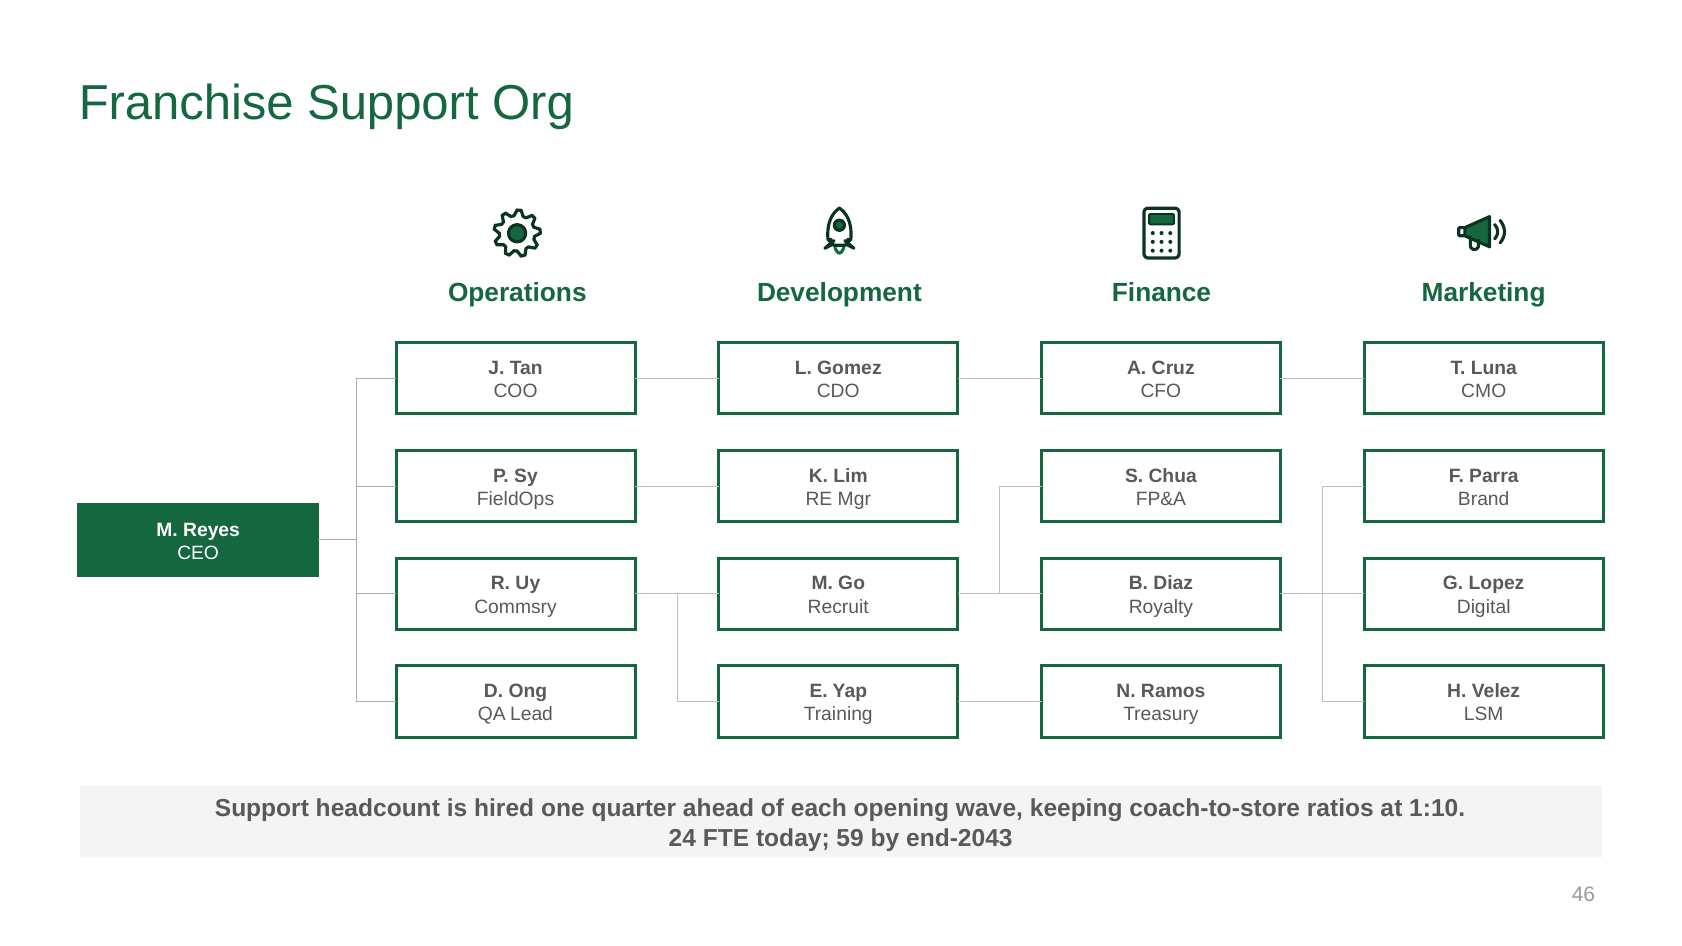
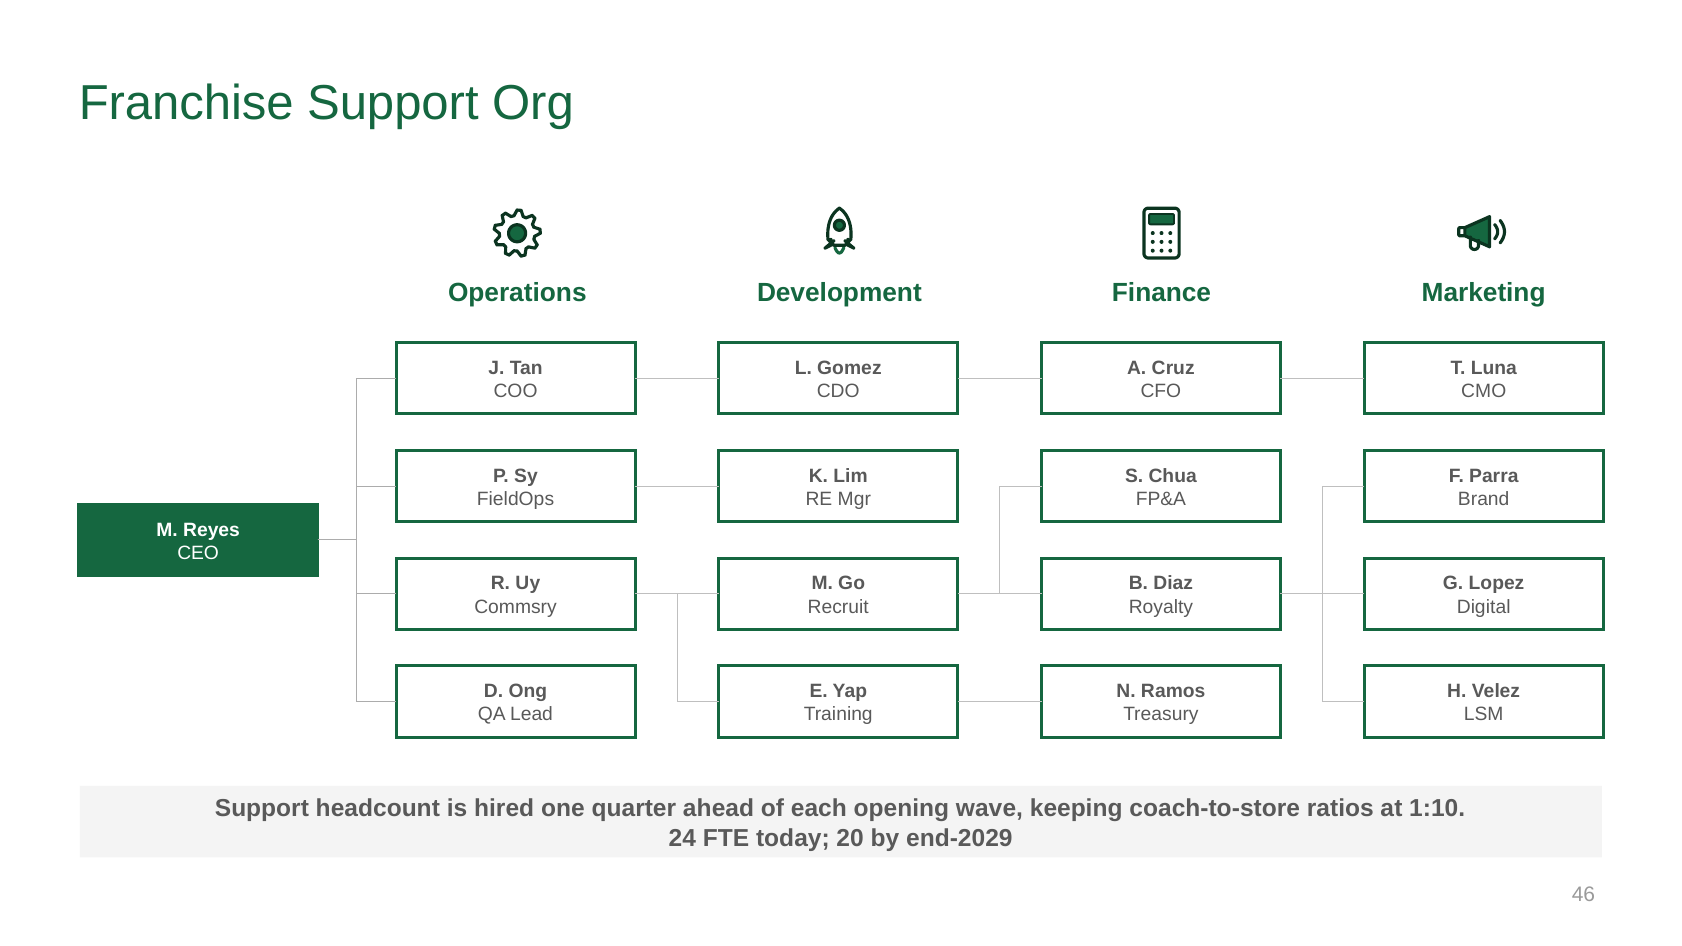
59: 59 -> 20
end-2043: end-2043 -> end-2029
